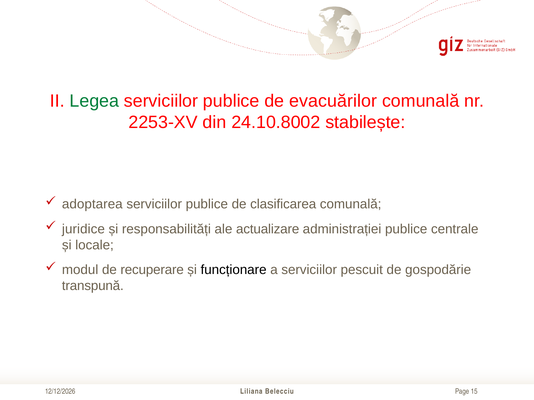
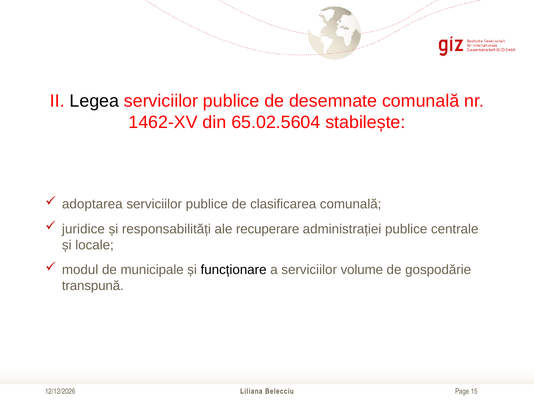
Legea colour: green -> black
evacuărilor: evacuărilor -> desemnate
2253-XV: 2253-XV -> 1462-XV
24.10.8002: 24.10.8002 -> 65.02.5604
actualizare: actualizare -> recuperare
recuperare: recuperare -> municipale
pescuit: pescuit -> volume
